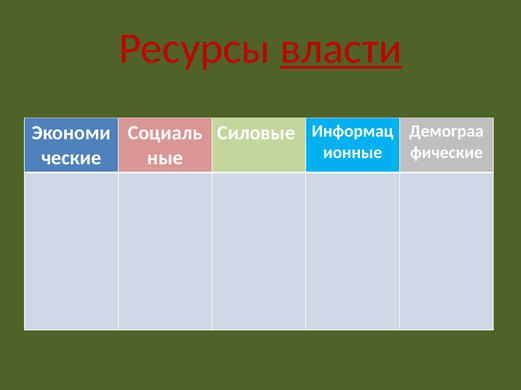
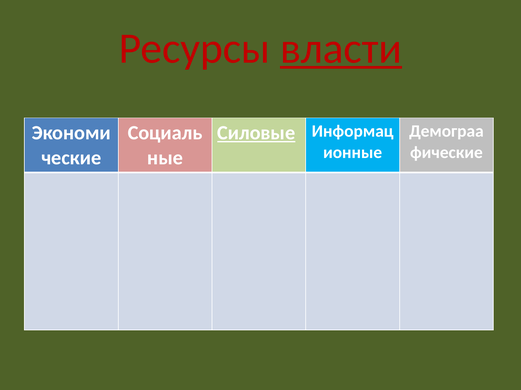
Силовые underline: none -> present
